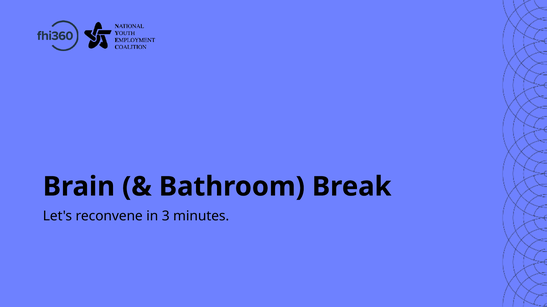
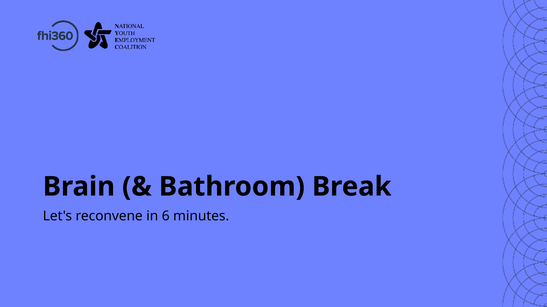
3: 3 -> 6
